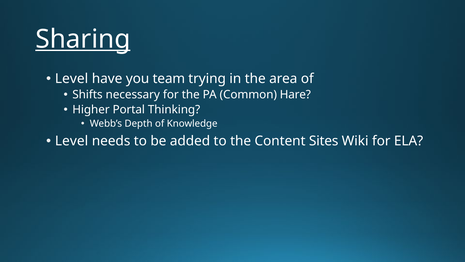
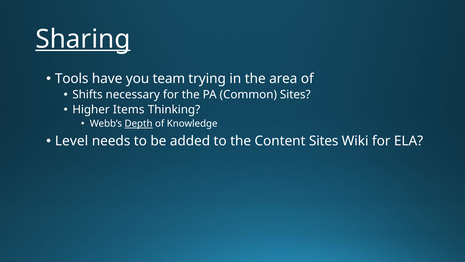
Level at (72, 79): Level -> Tools
Common Hare: Hare -> Sites
Portal: Portal -> Items
Depth underline: none -> present
